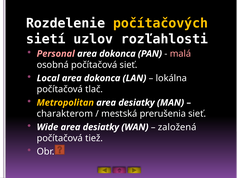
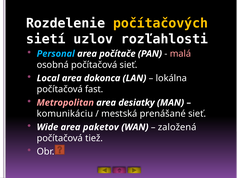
Personal colour: pink -> light blue
dokonca at (117, 54): dokonca -> počítače
tlač: tlač -> fast
Metropolitan colour: yellow -> pink
charakterom: charakterom -> komunikáciu
prerušenia: prerušenia -> prenášané
Wide area desiatky: desiatky -> paketov
